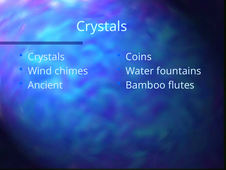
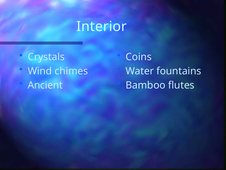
Crystals at (102, 26): Crystals -> Interior
